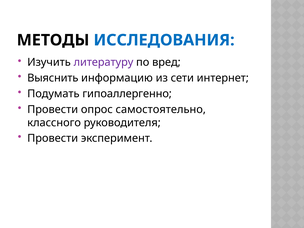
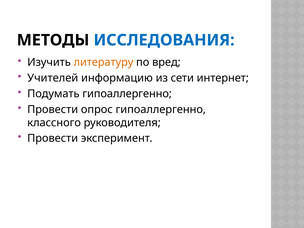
литературу colour: purple -> orange
Выяснить: Выяснить -> Учителей
опрос самостоятельно: самостоятельно -> гипоаллергенно
